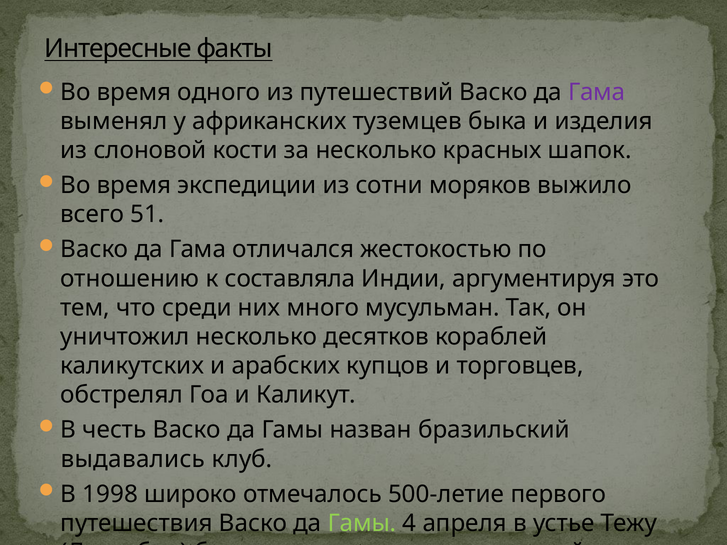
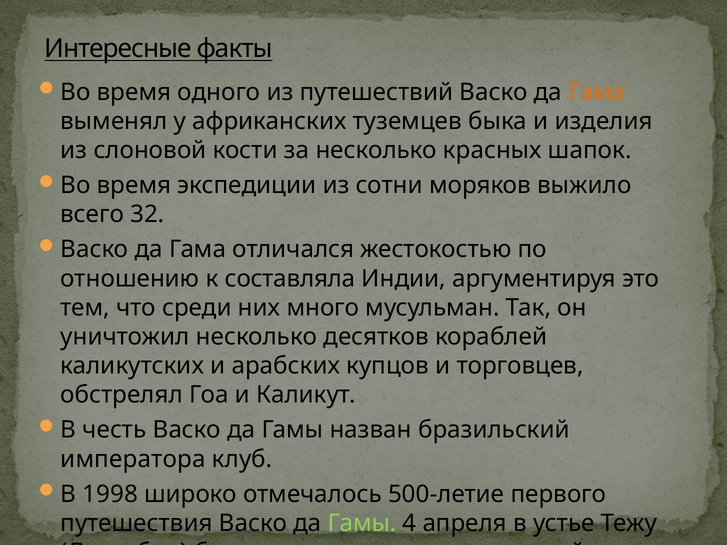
Гама at (597, 92) colour: purple -> orange
51: 51 -> 32
выдавались: выдавались -> императора
